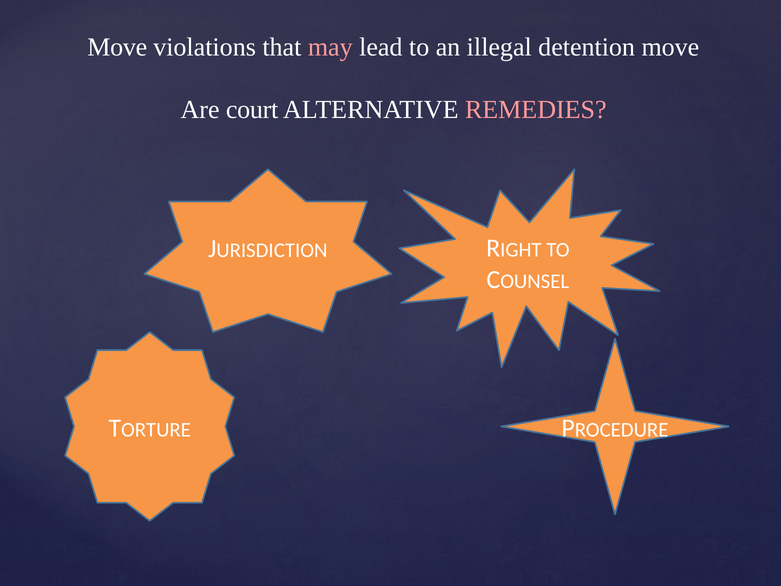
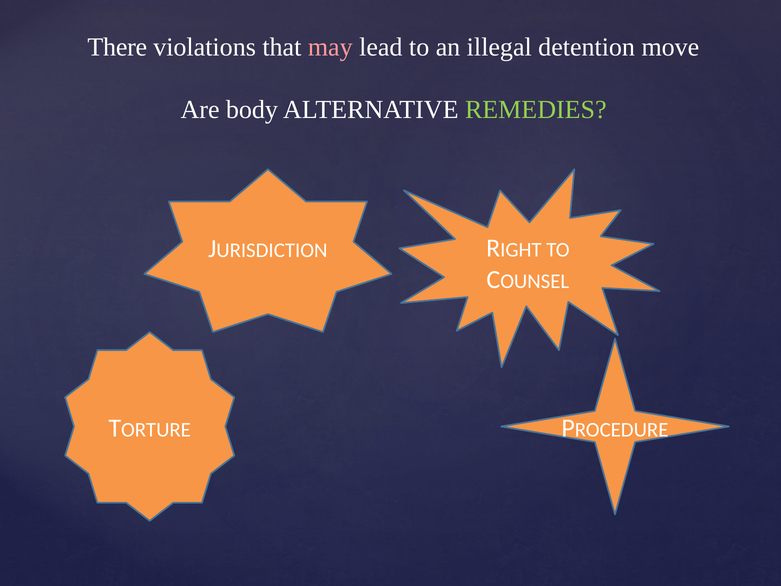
Move at (117, 47): Move -> There
court: court -> body
REMEDIES colour: pink -> light green
